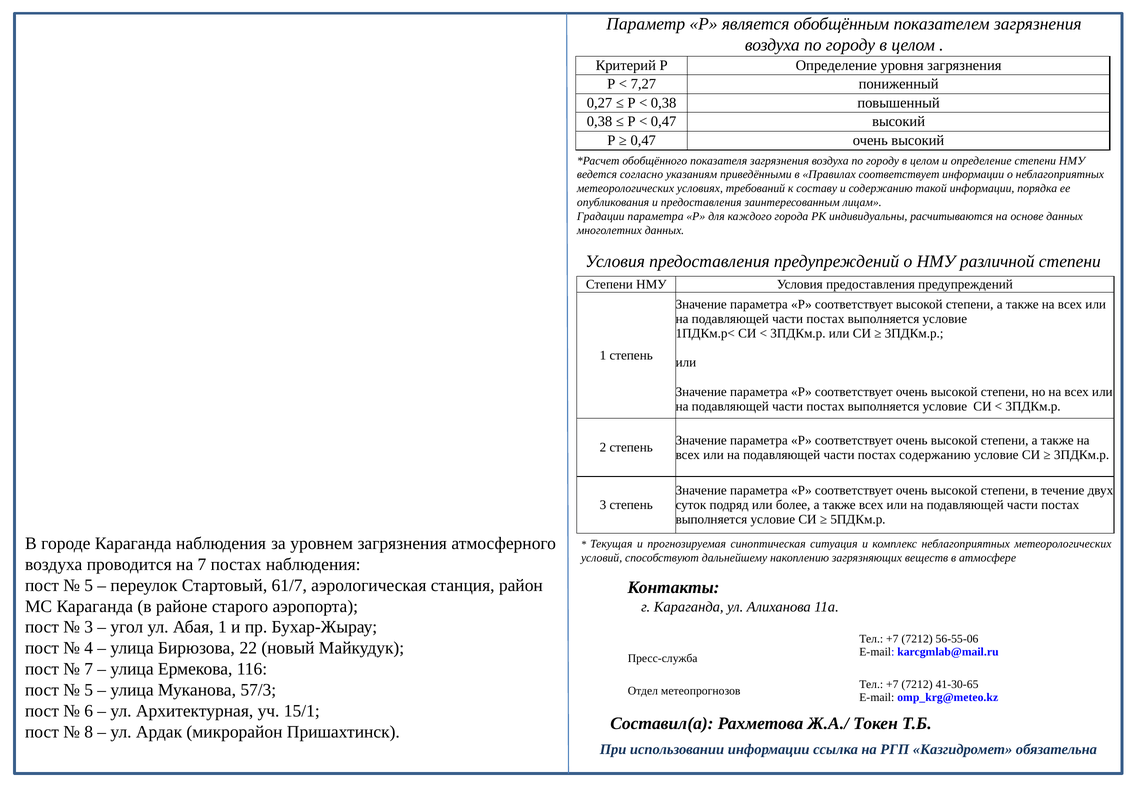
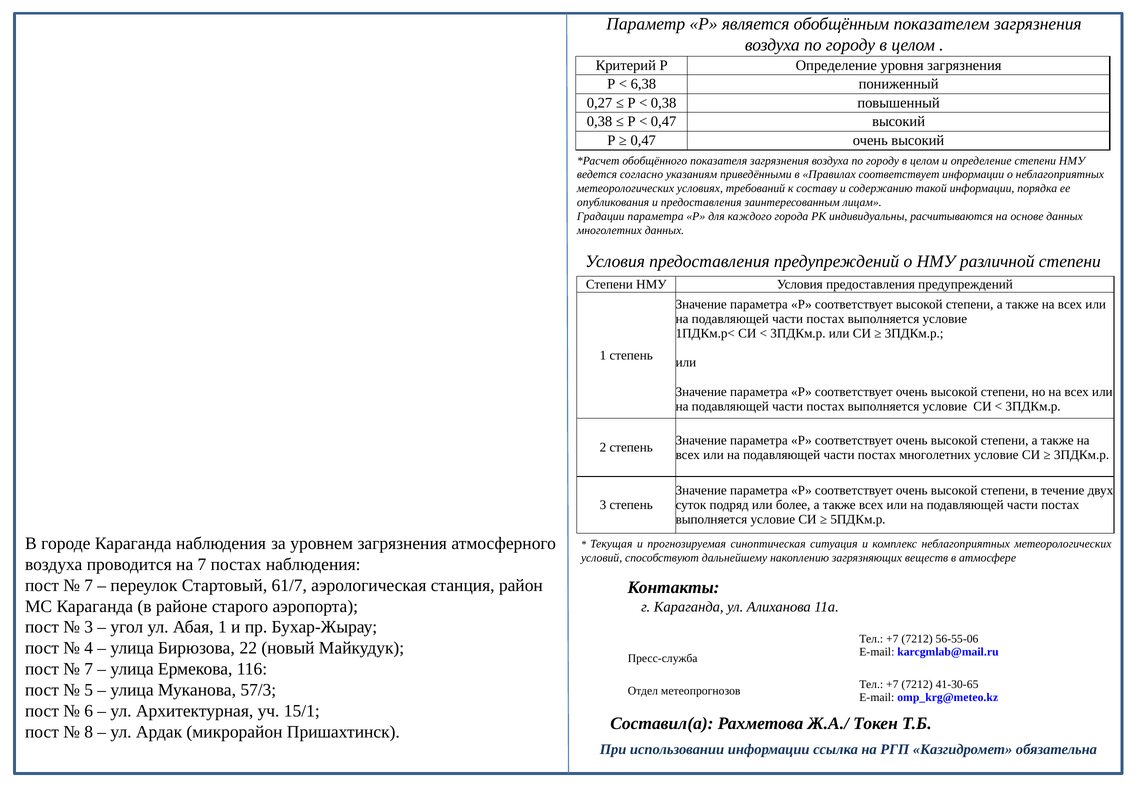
7,27: 7,27 -> 6,38
постах содержанию: содержанию -> многолетних
5 at (89, 585): 5 -> 7
